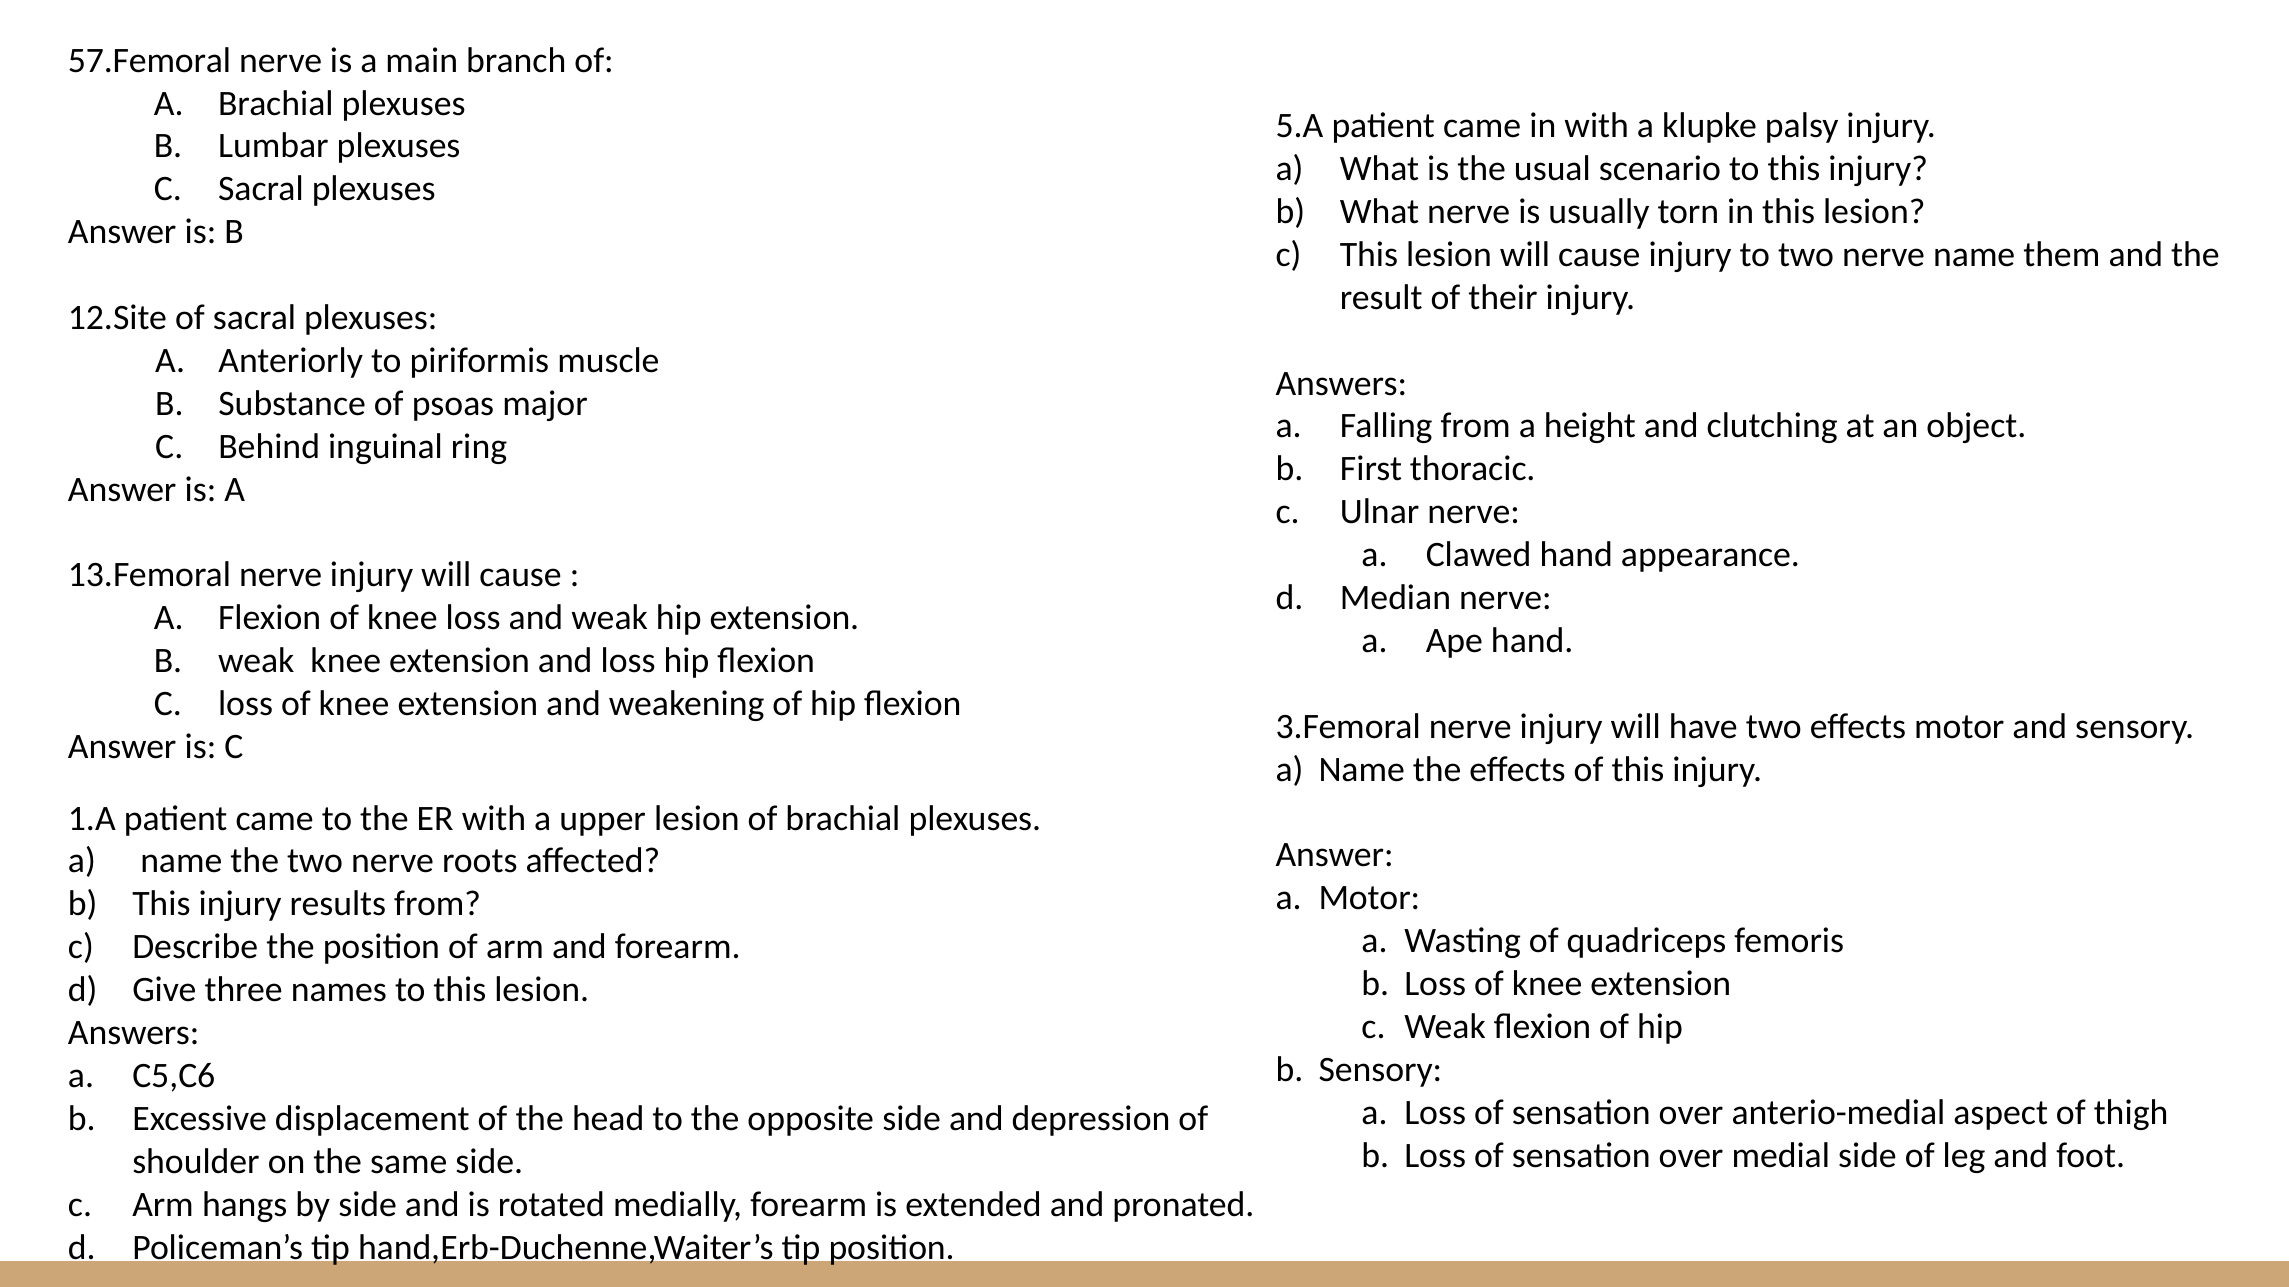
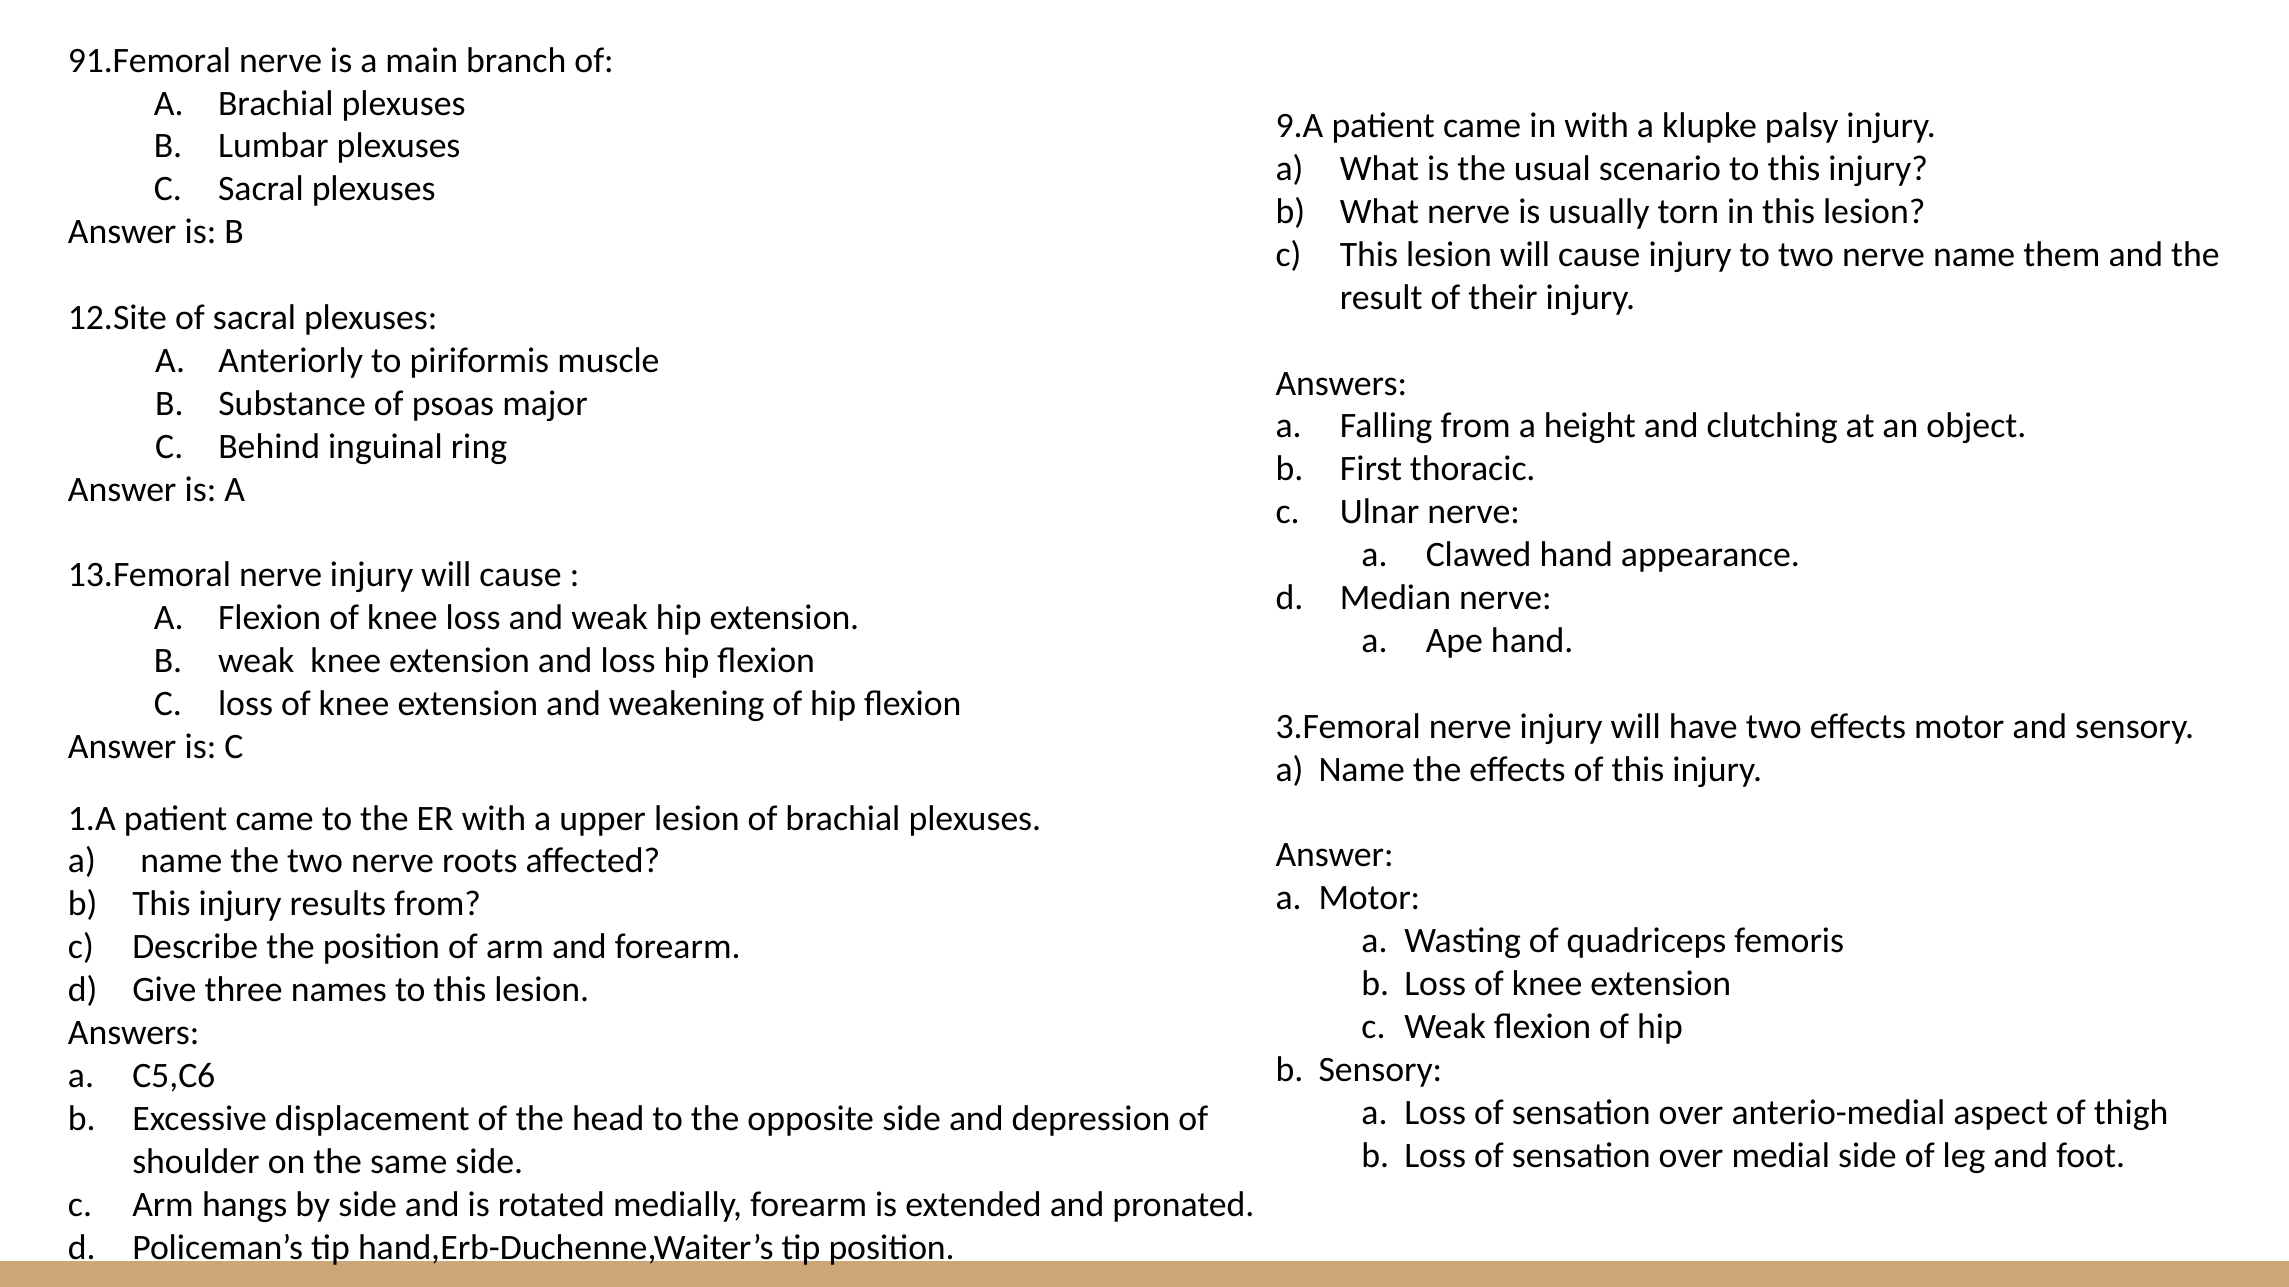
57.Femoral: 57.Femoral -> 91.Femoral
5.A: 5.A -> 9.A
